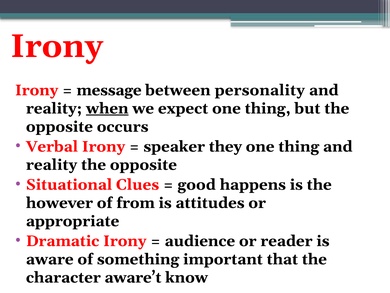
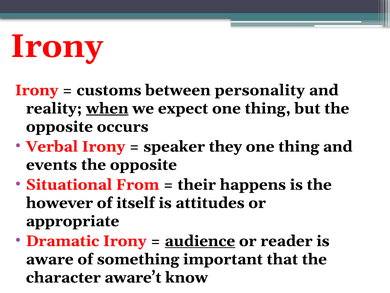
message: message -> customs
reality at (52, 165): reality -> events
Clues: Clues -> From
good: good -> their
from: from -> itself
audience underline: none -> present
